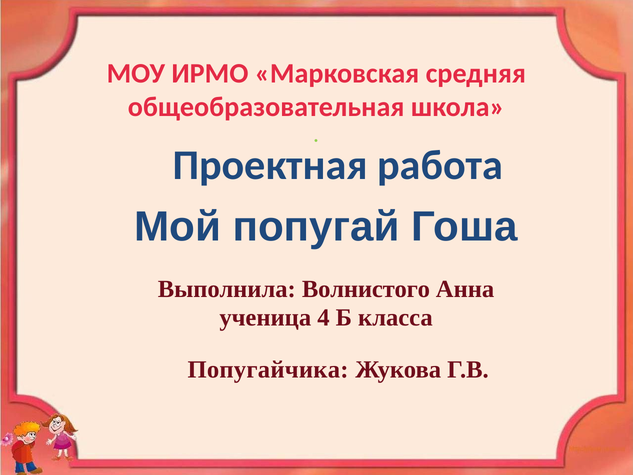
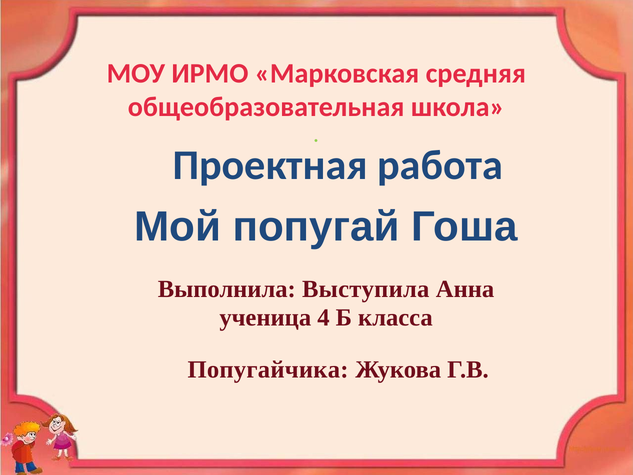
Волнистого: Волнистого -> Выступила
